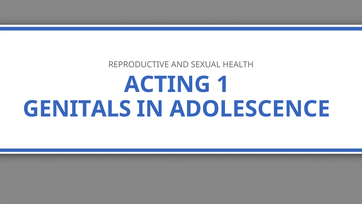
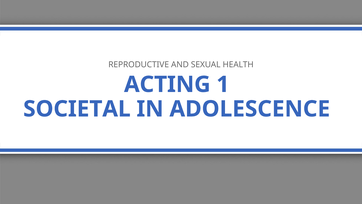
GENITALS: GENITALS -> SOCIETAL
